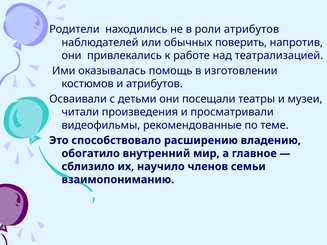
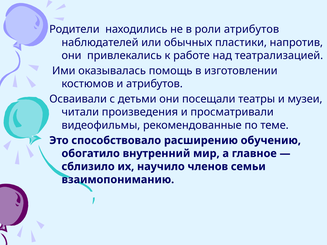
поверить: поверить -> пластики
владению: владению -> обучению
